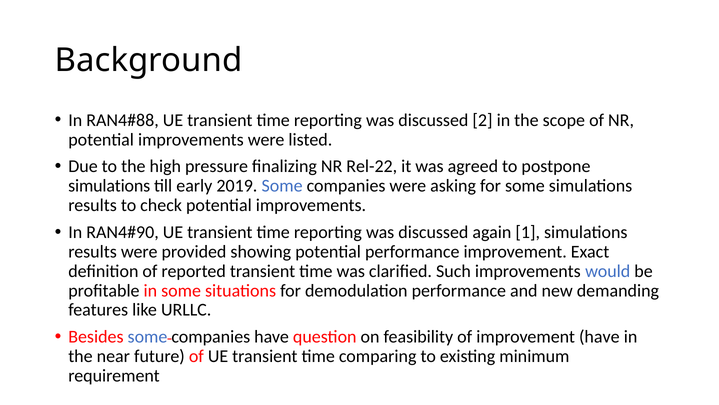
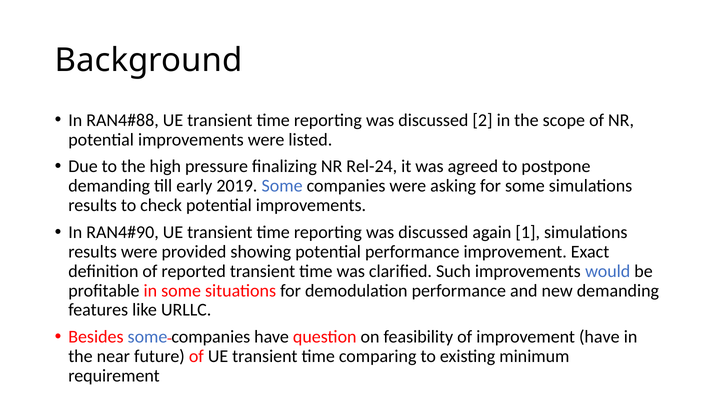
Rel-22: Rel-22 -> Rel-24
simulations at (109, 186): simulations -> demanding
